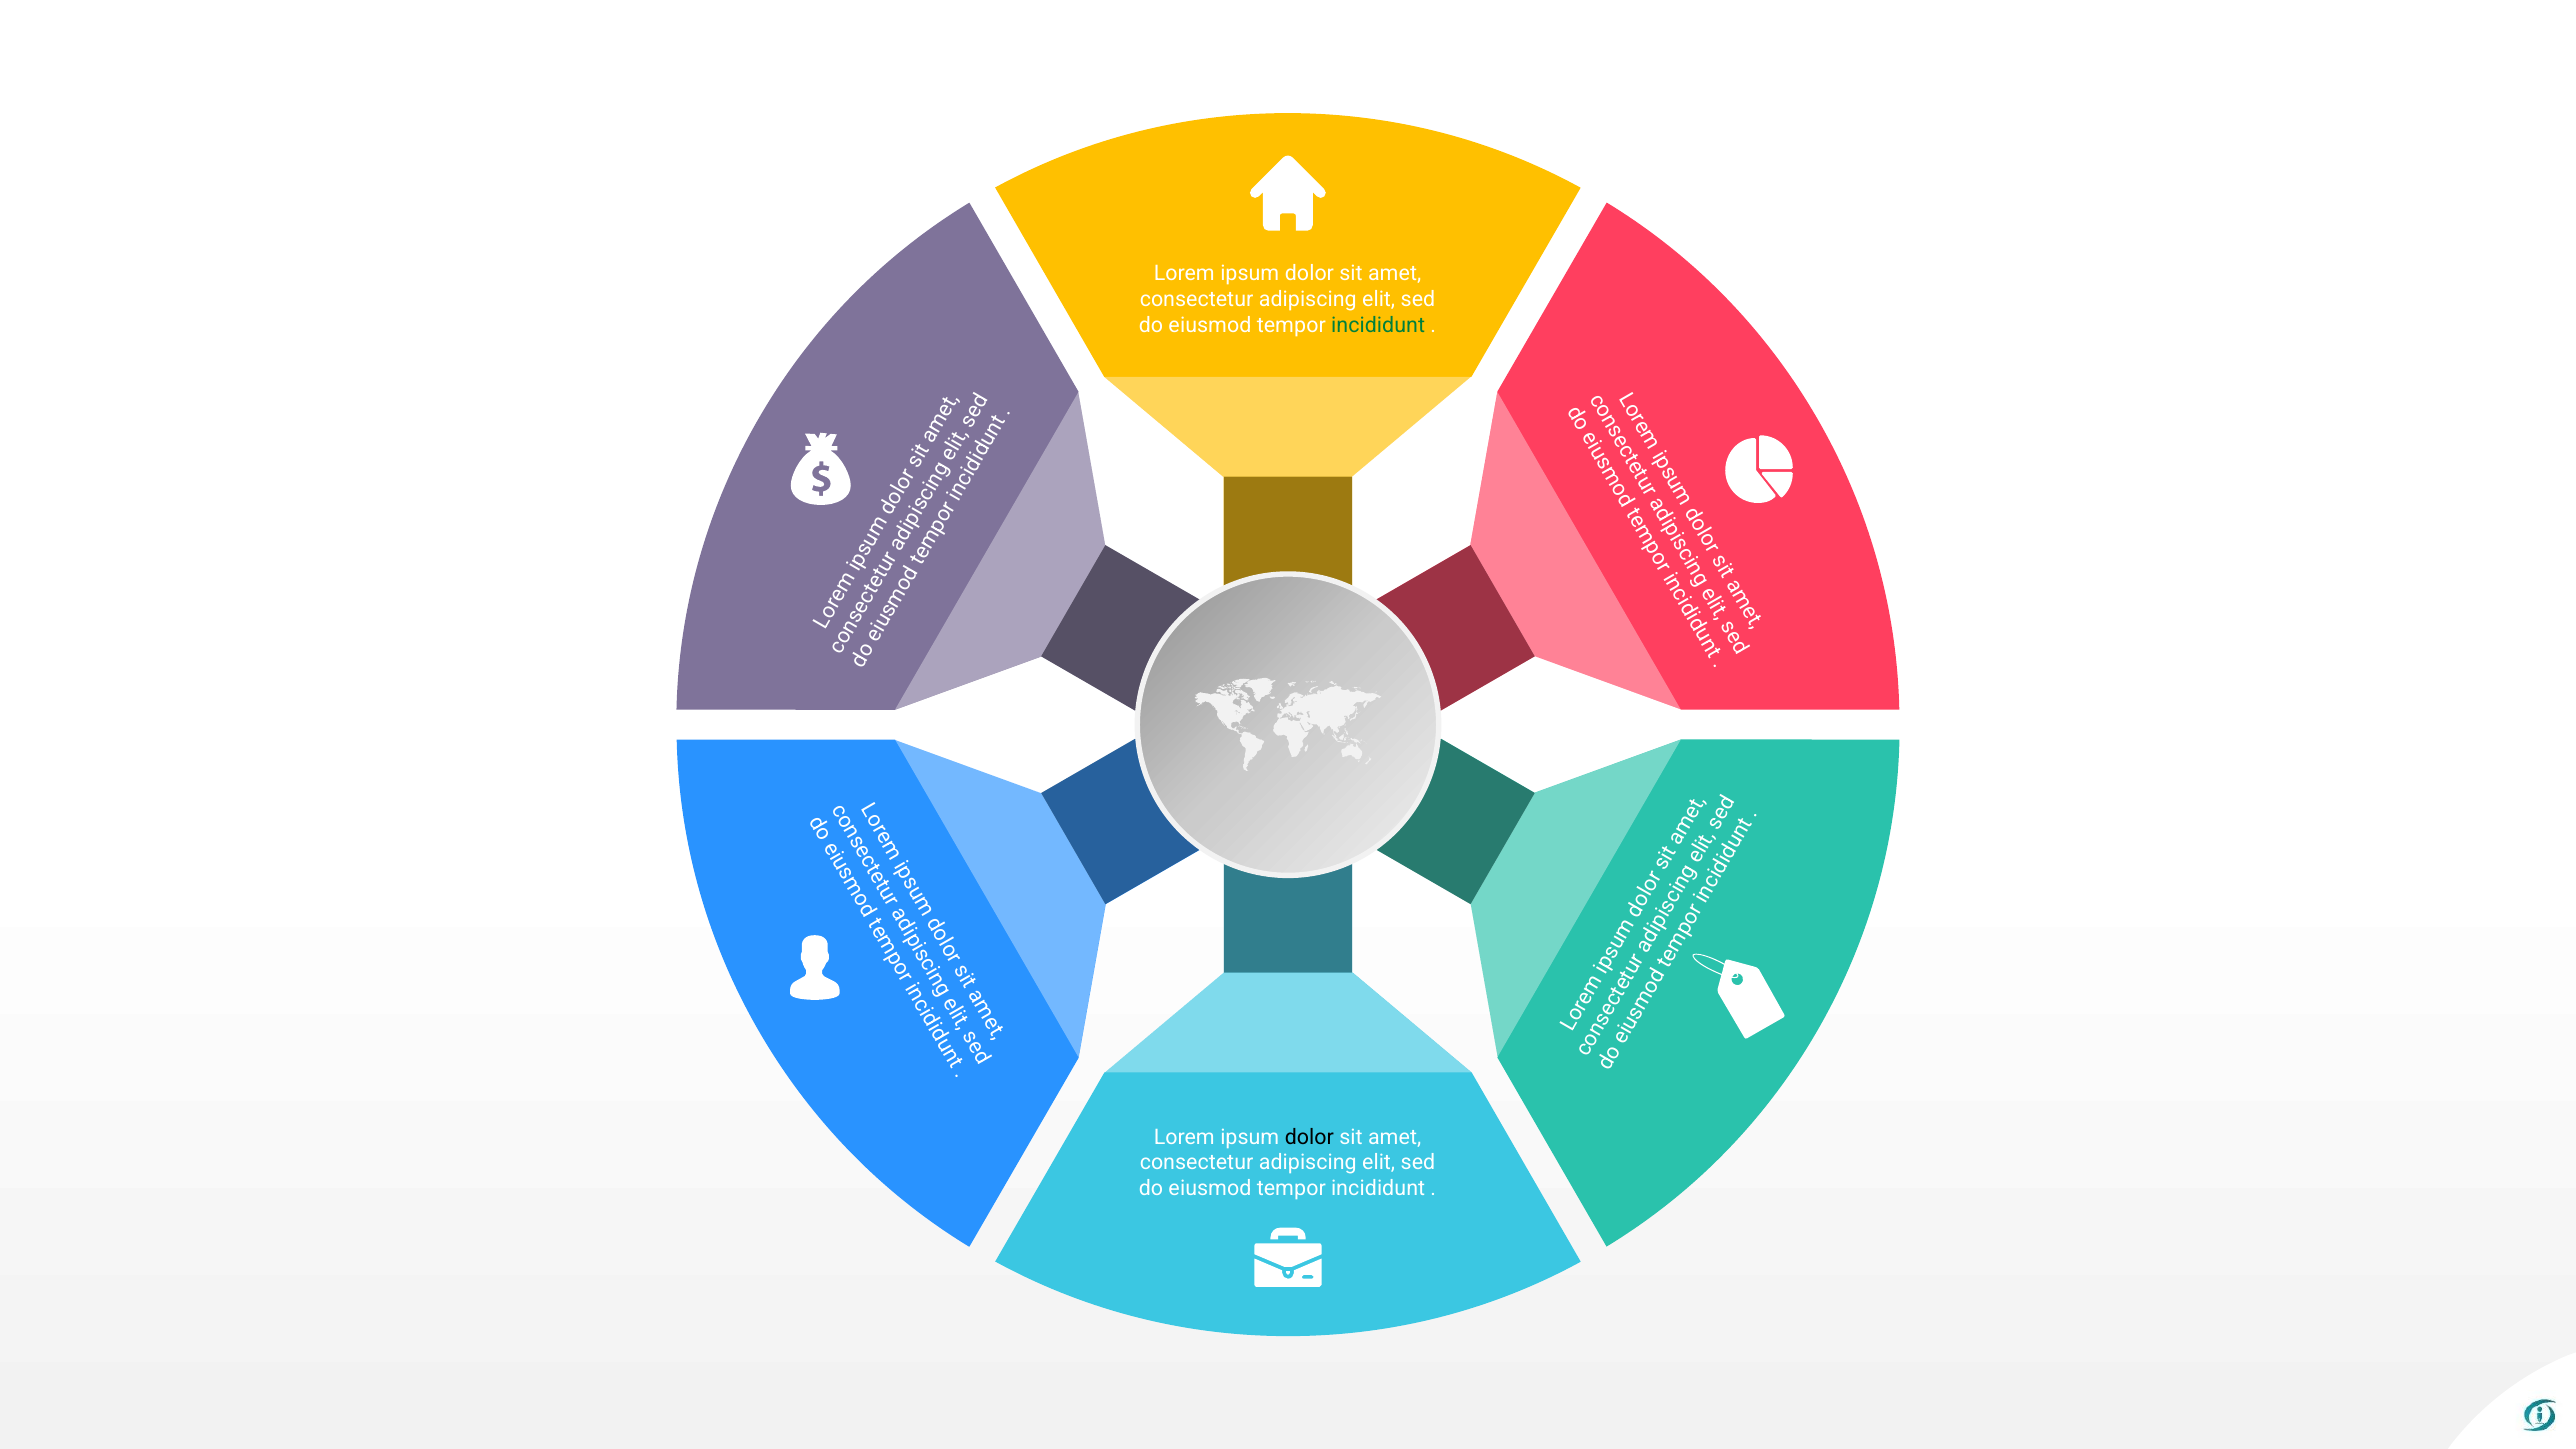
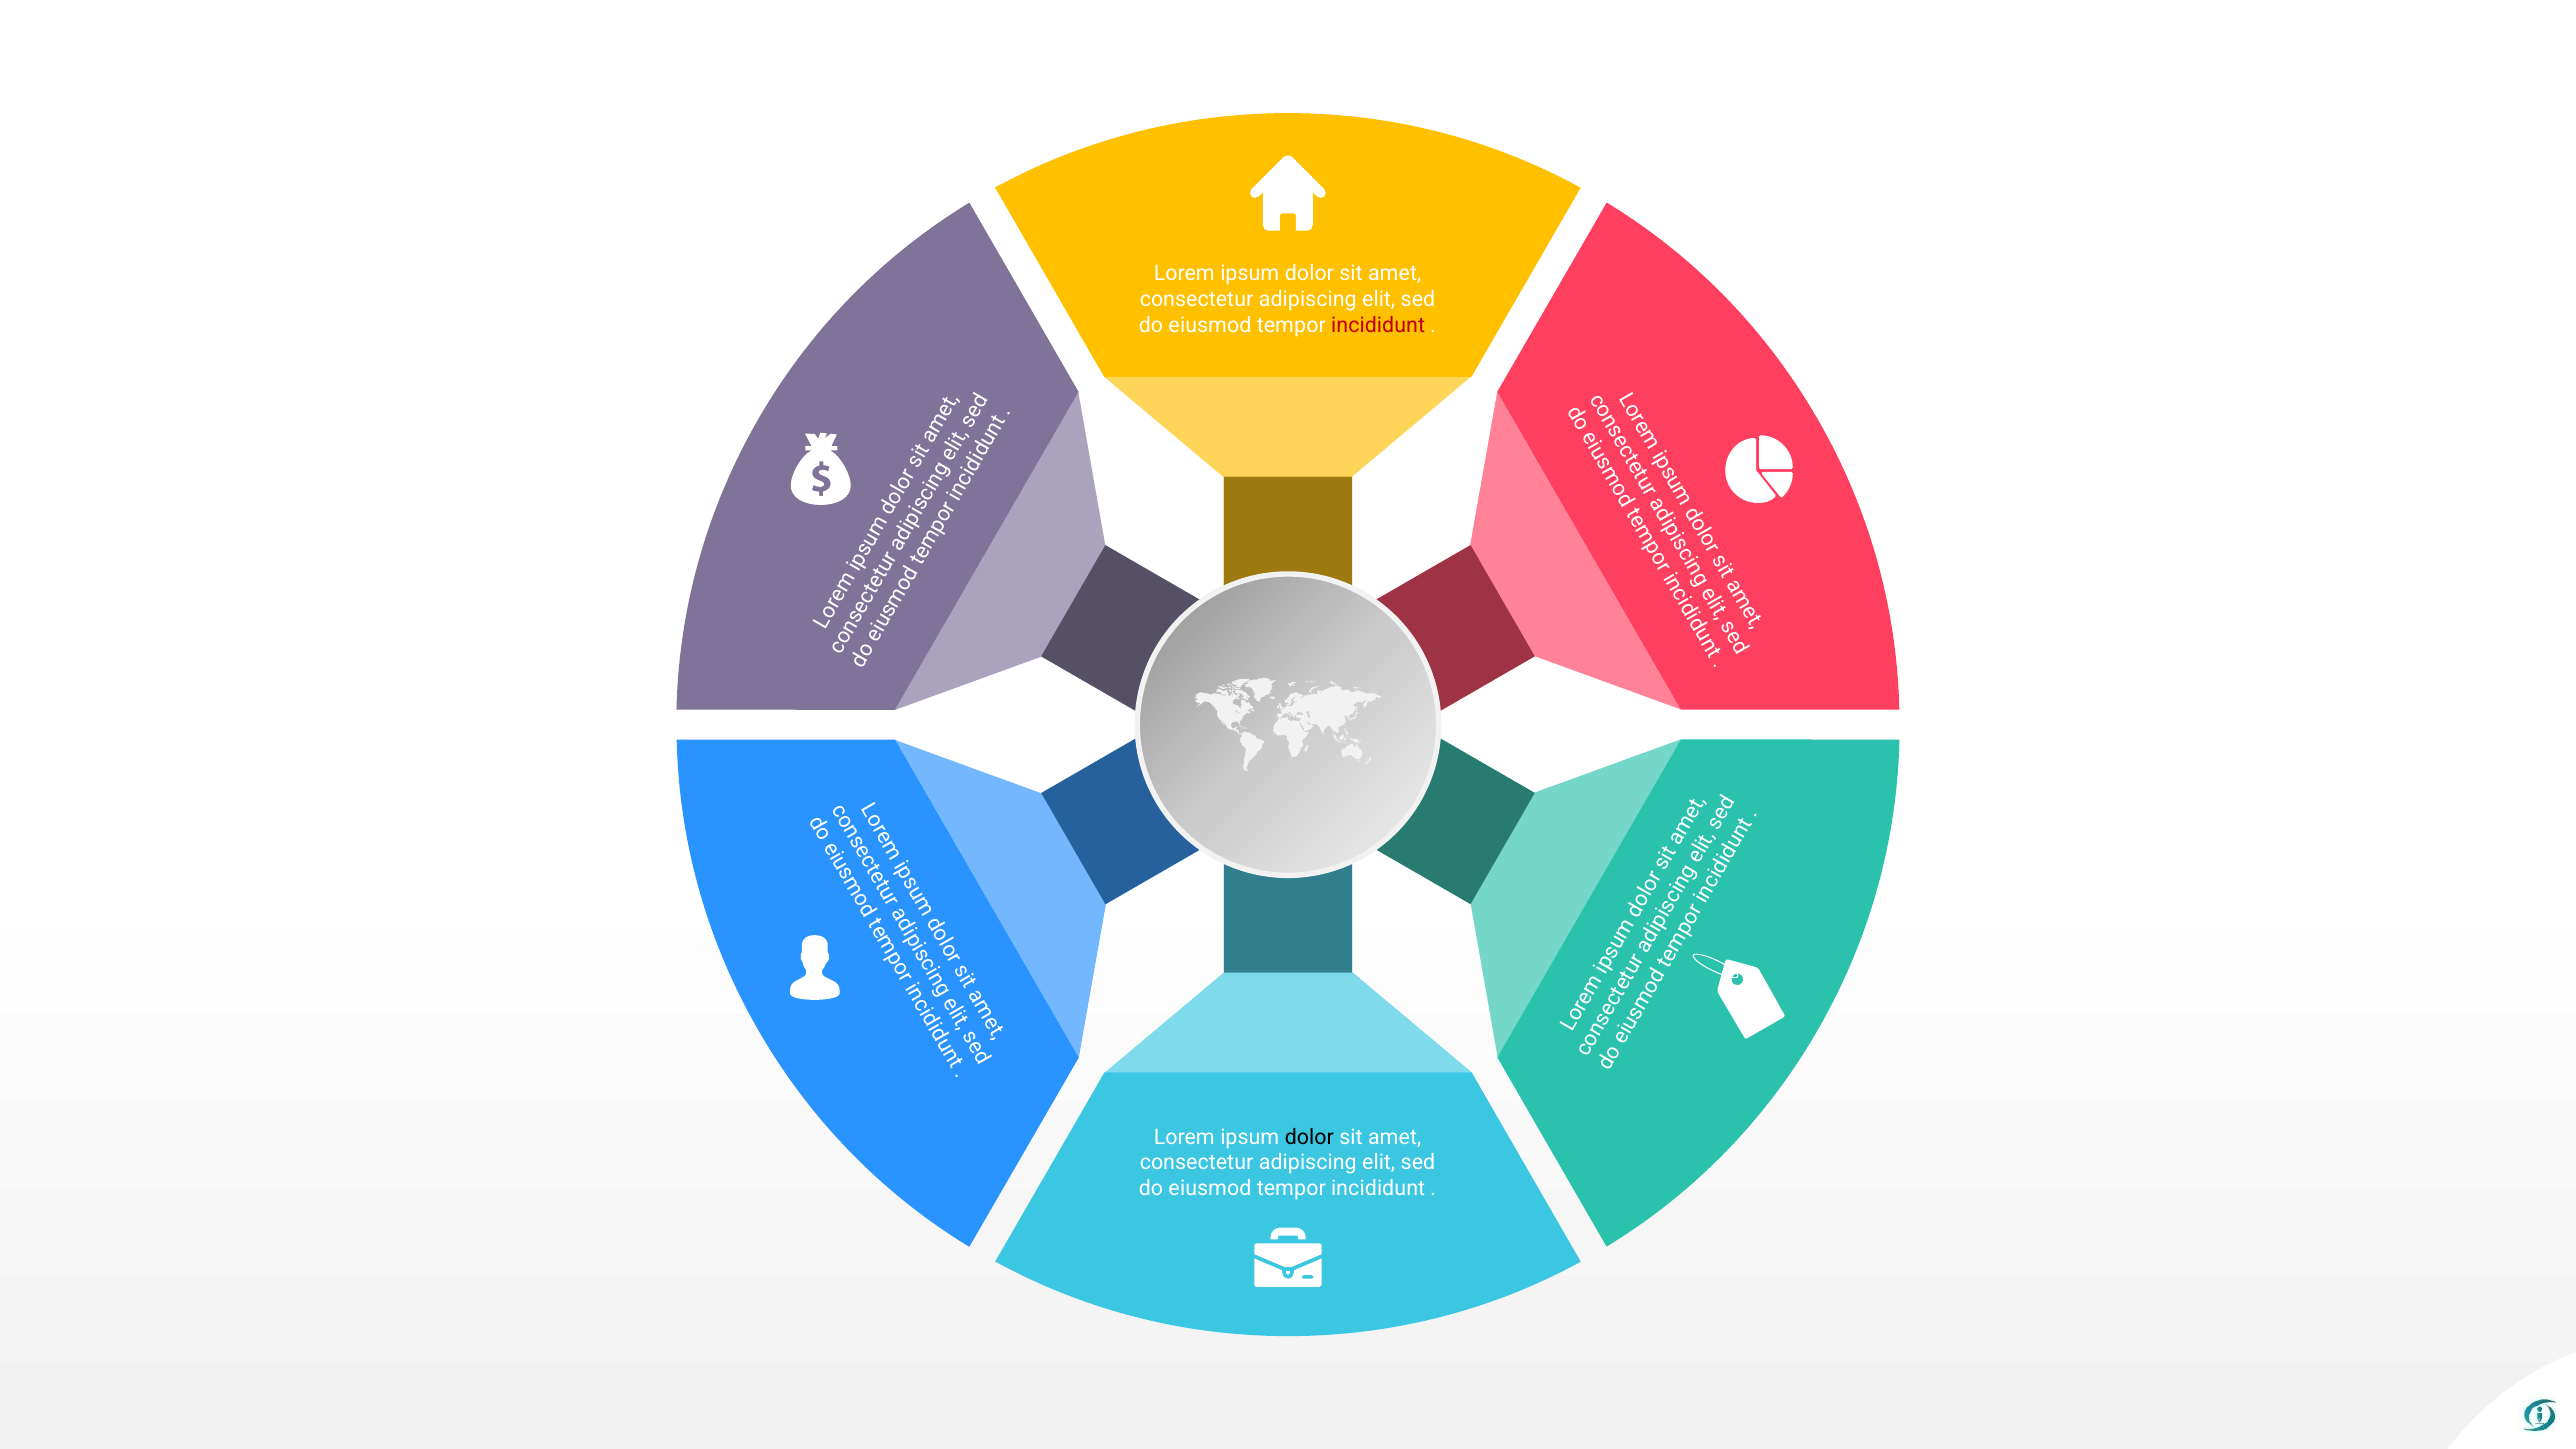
incididunt at (1378, 325) colour: green -> red
